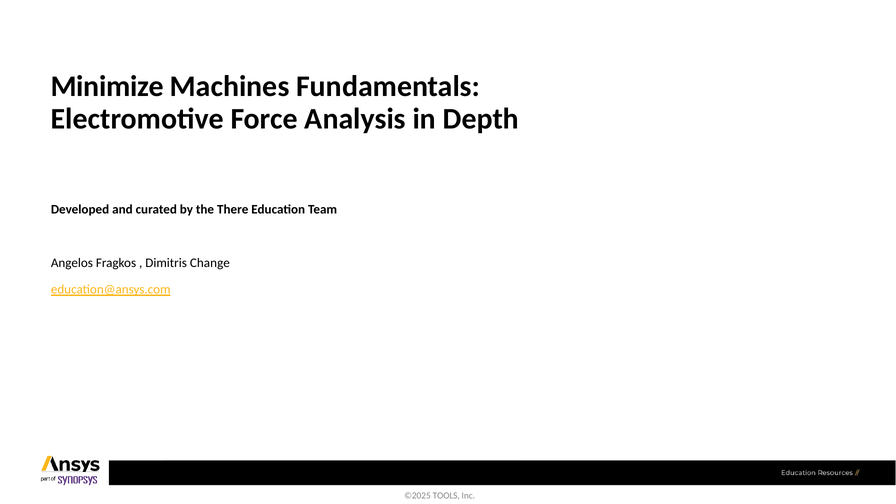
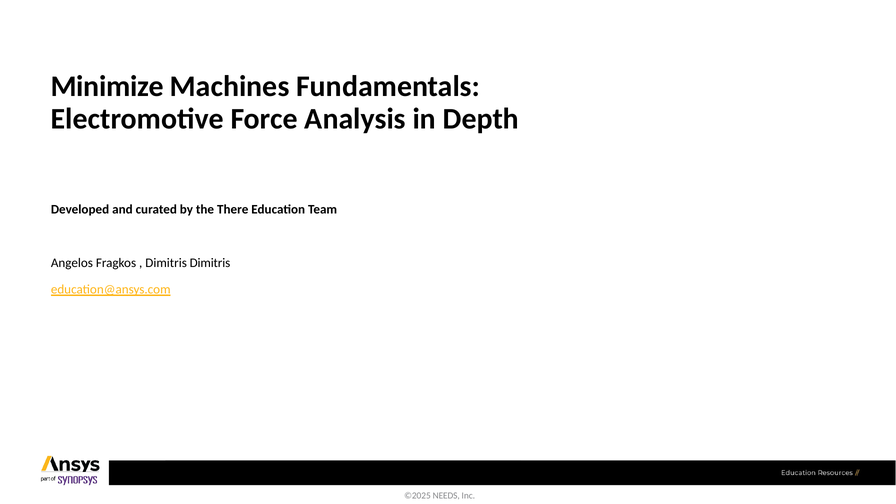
Dimitris Change: Change -> Dimitris
TOOLS: TOOLS -> NEEDS
